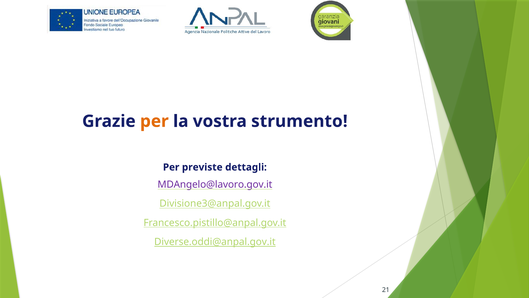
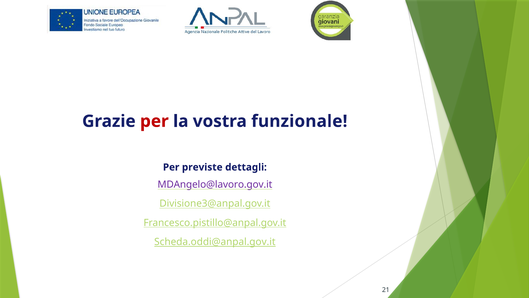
per at (154, 121) colour: orange -> red
strumento: strumento -> funzionale
Diverse.oddi@anpal.gov.it: Diverse.oddi@anpal.gov.it -> Scheda.oddi@anpal.gov.it
